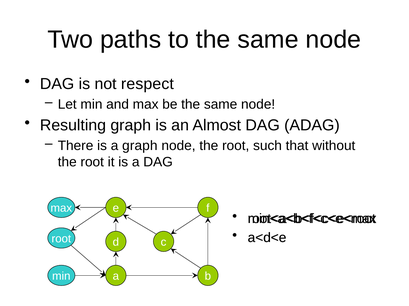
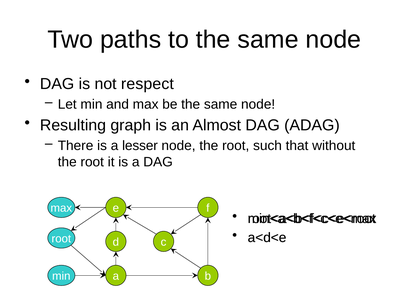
a graph: graph -> lesser
